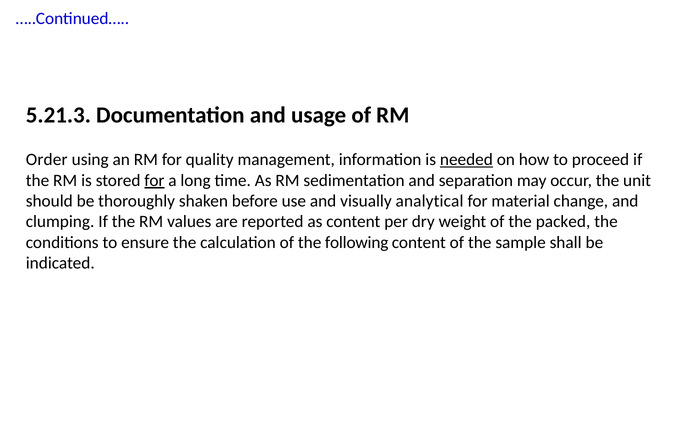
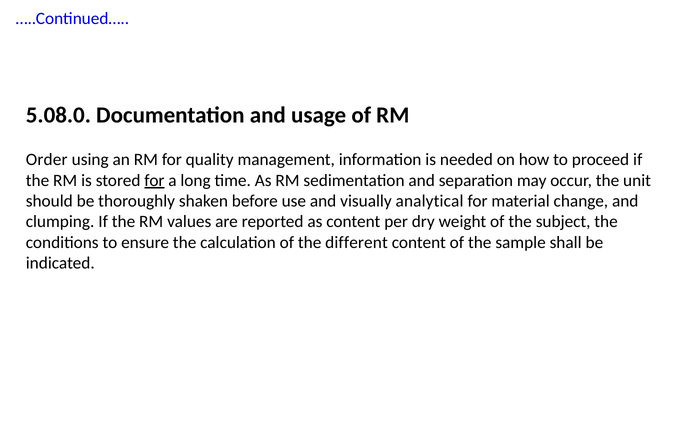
5.21.3: 5.21.3 -> 5.08.0
needed underline: present -> none
packed: packed -> subject
following: following -> different
